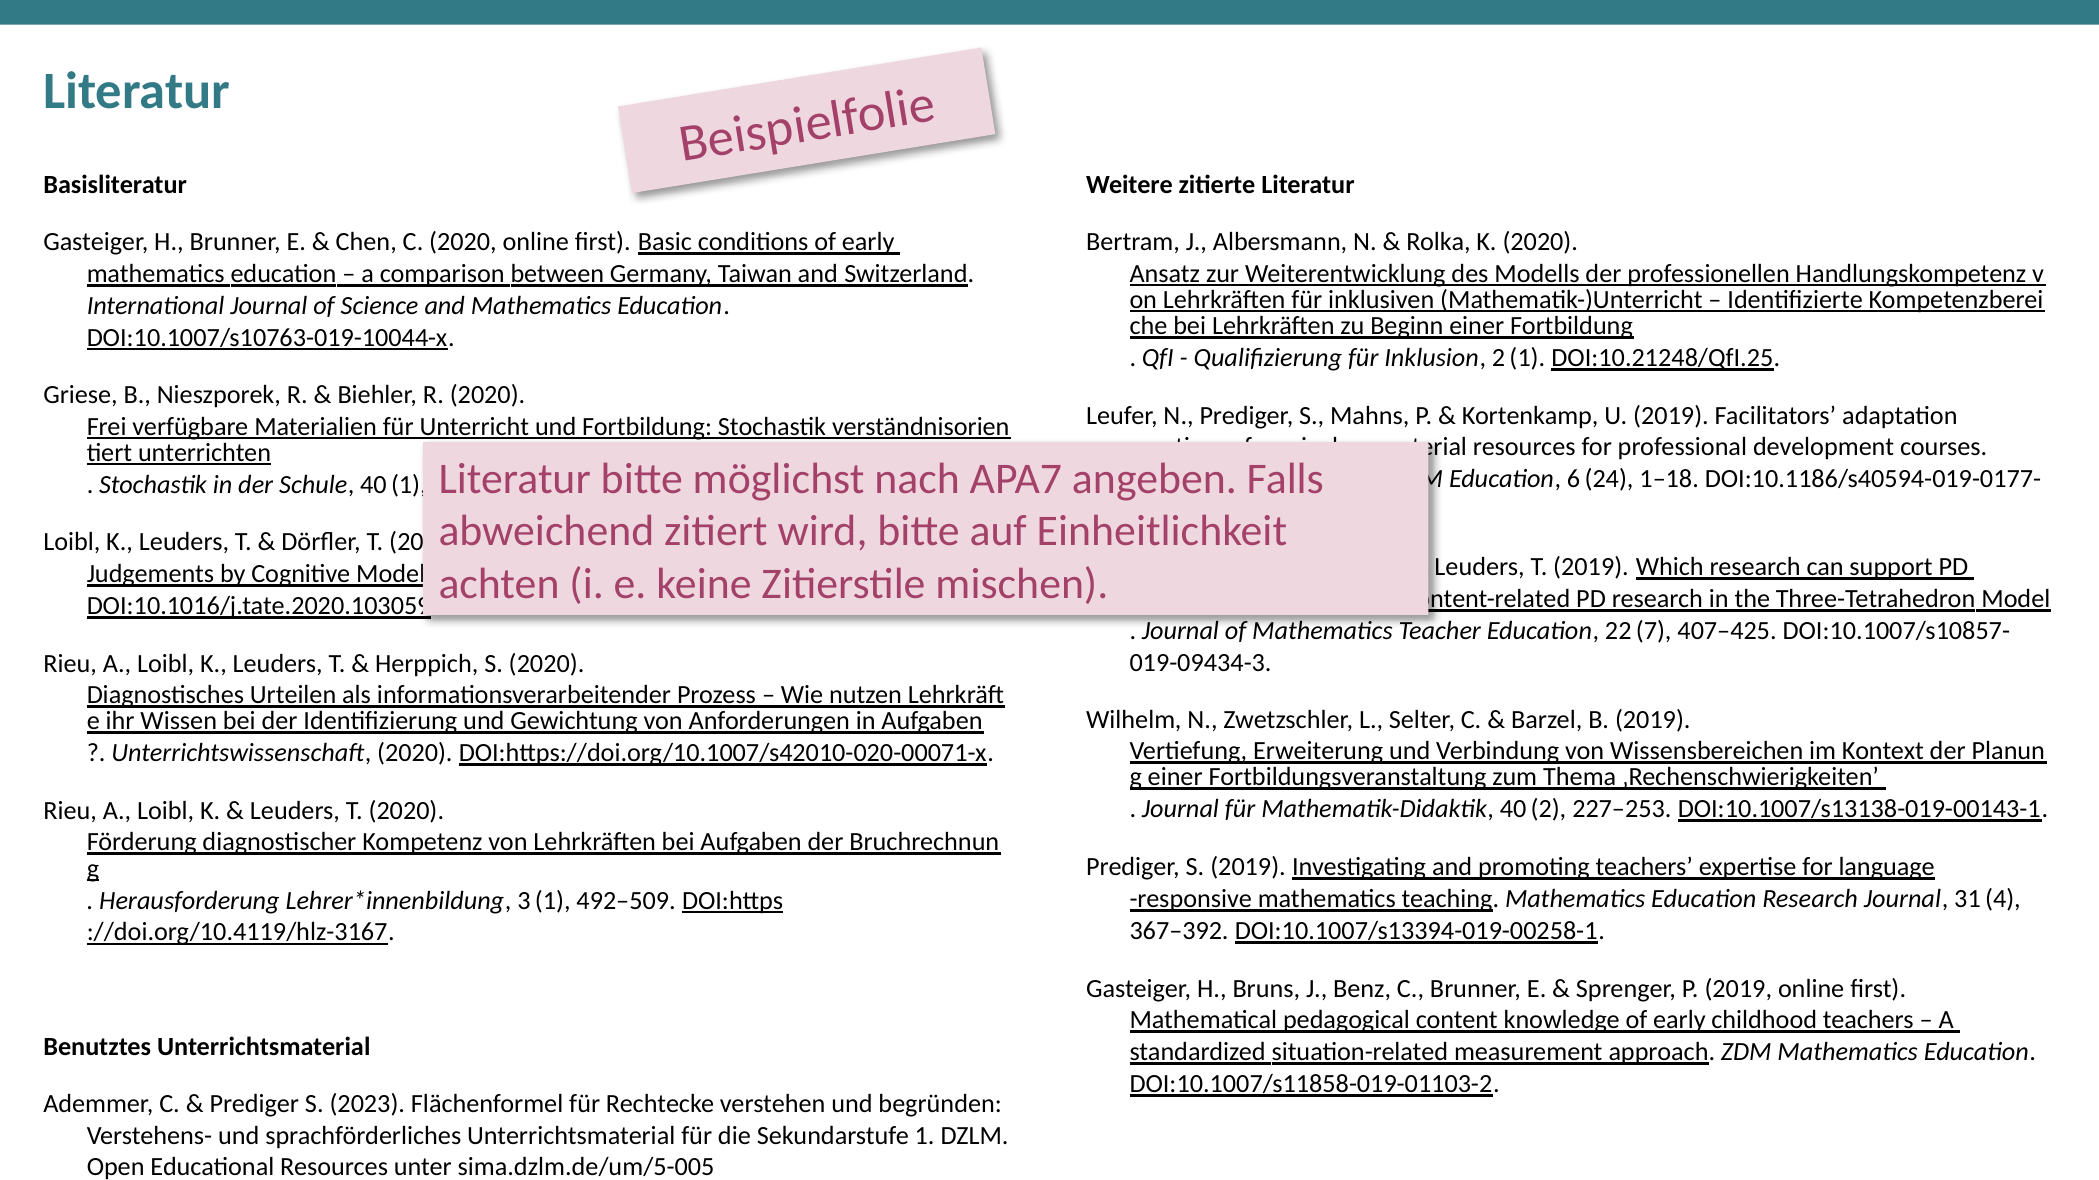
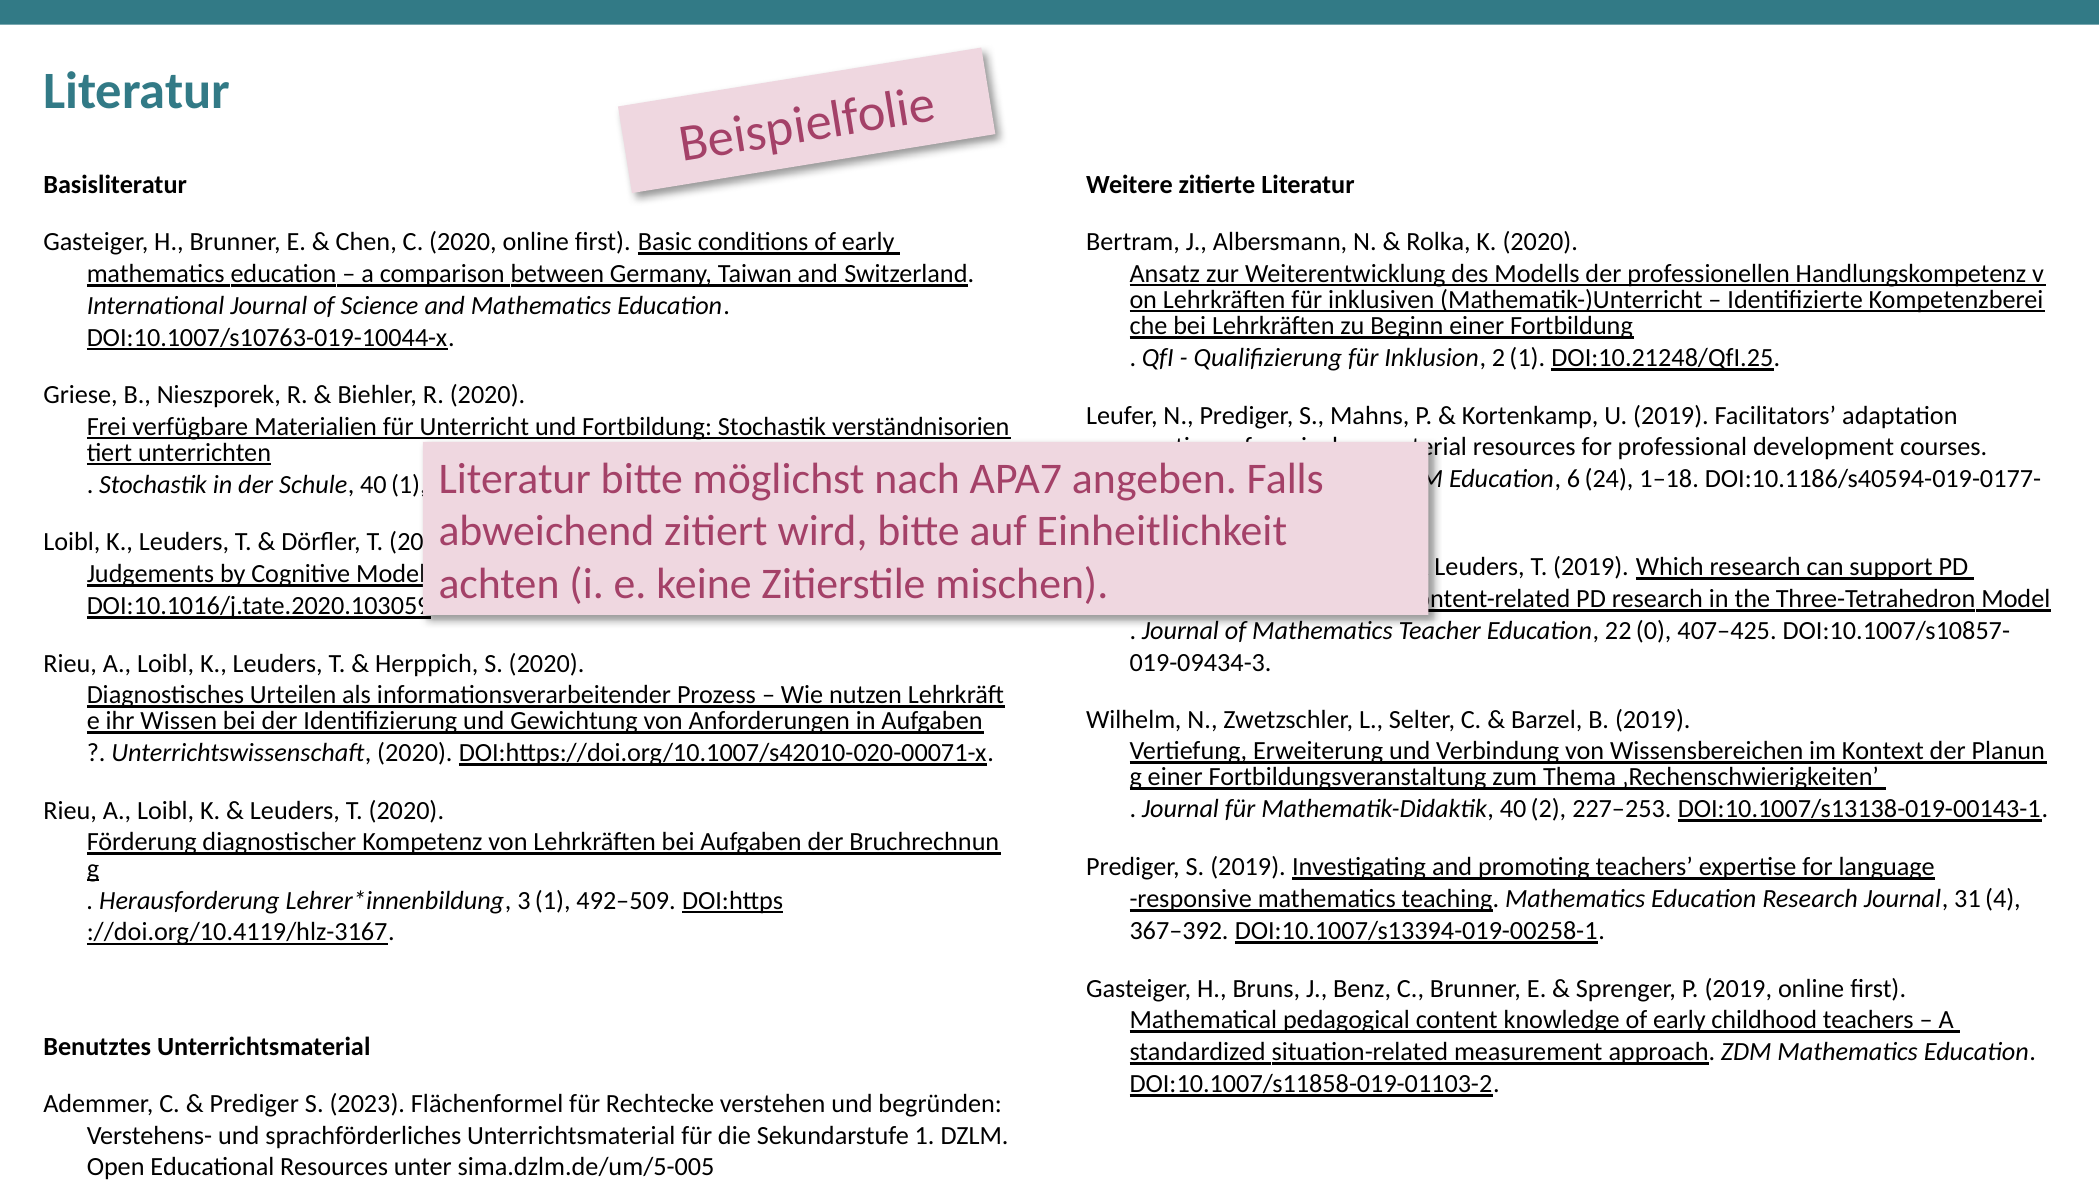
22 7: 7 -> 0
